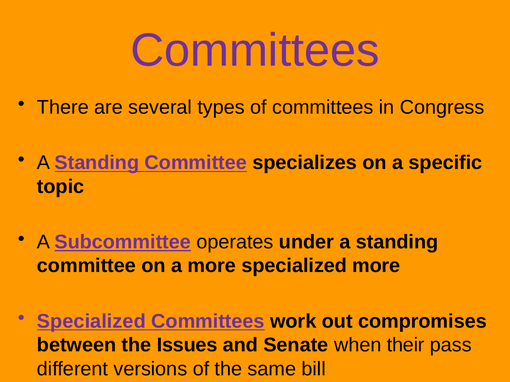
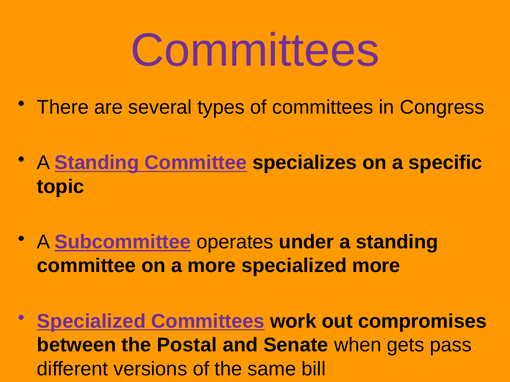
Issues: Issues -> Postal
their: their -> gets
